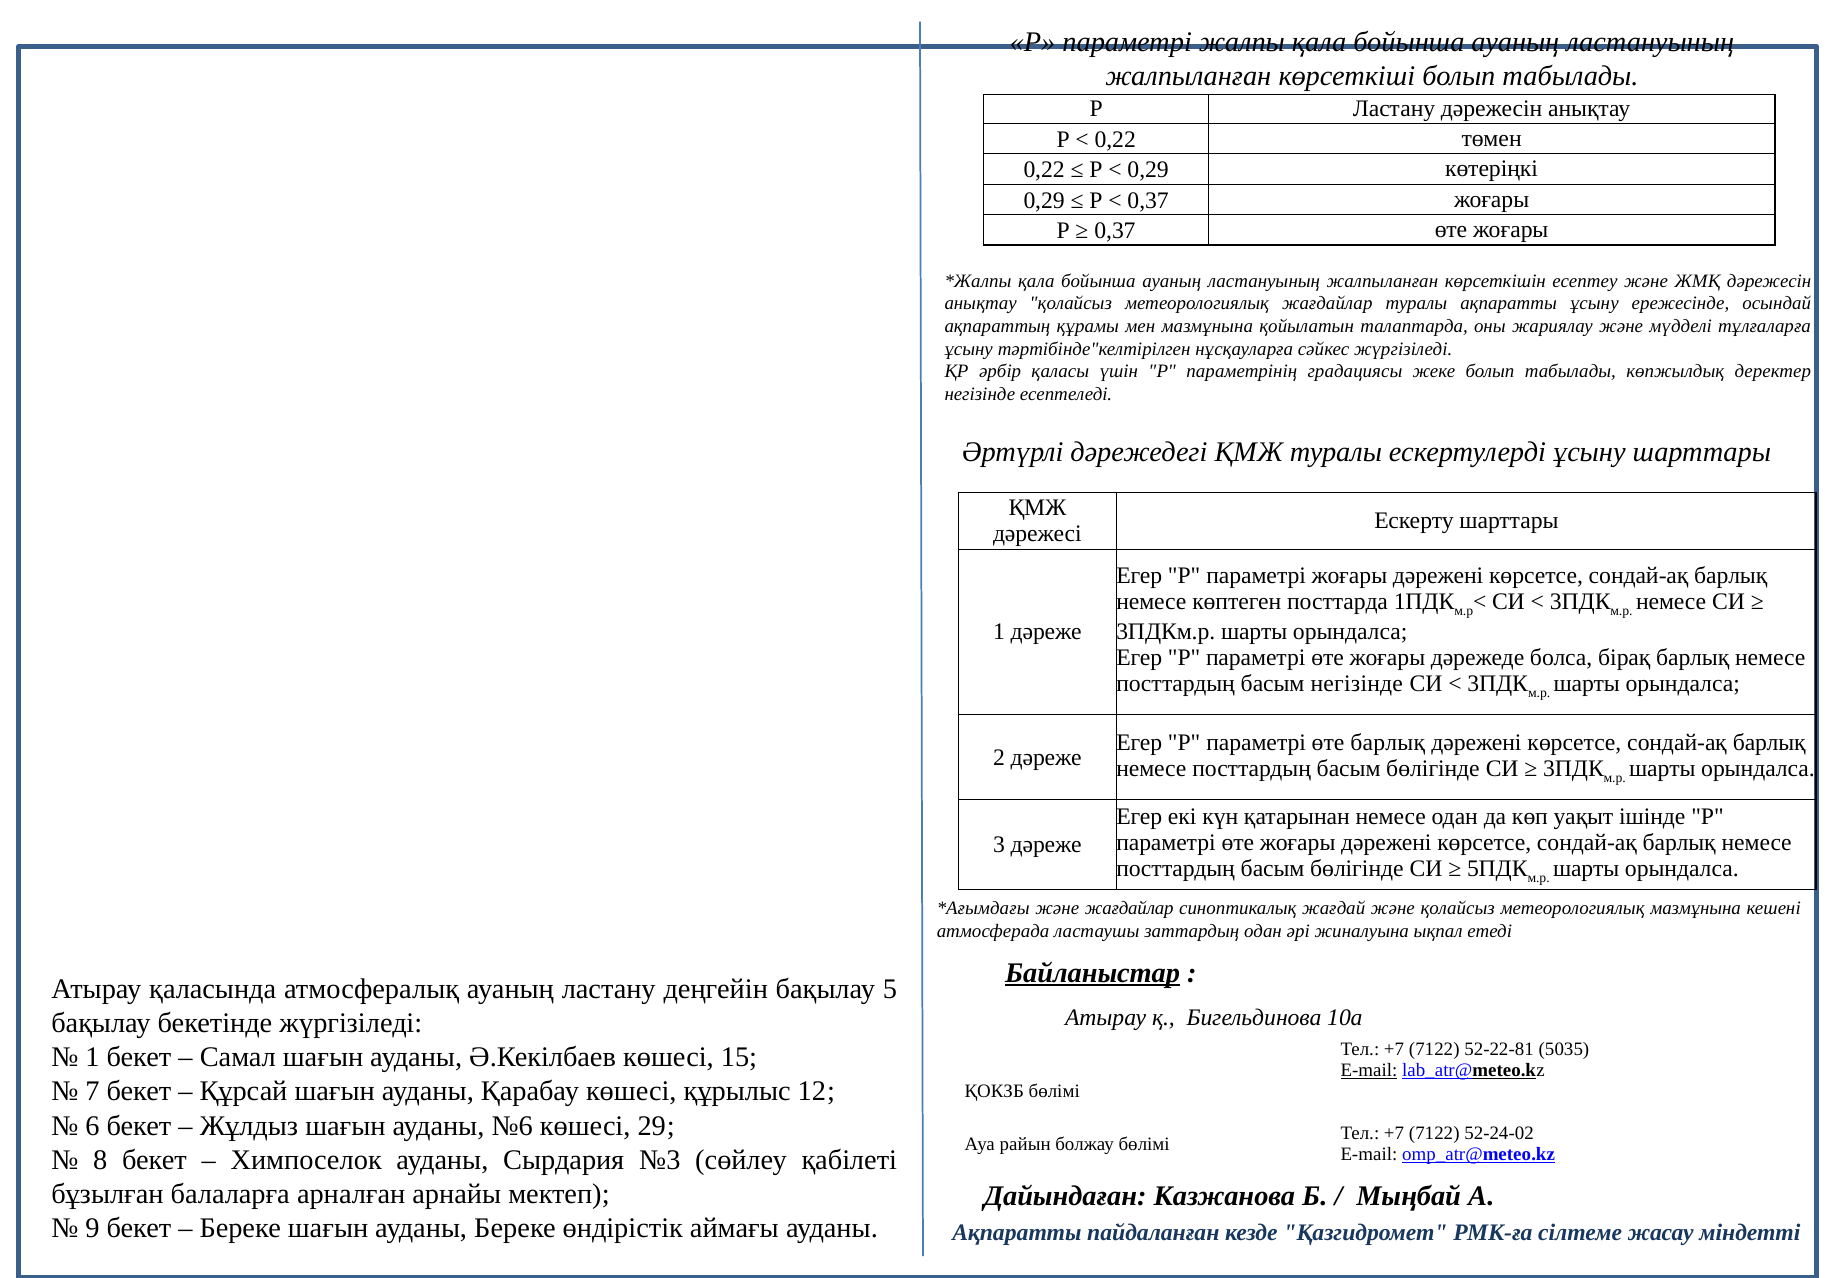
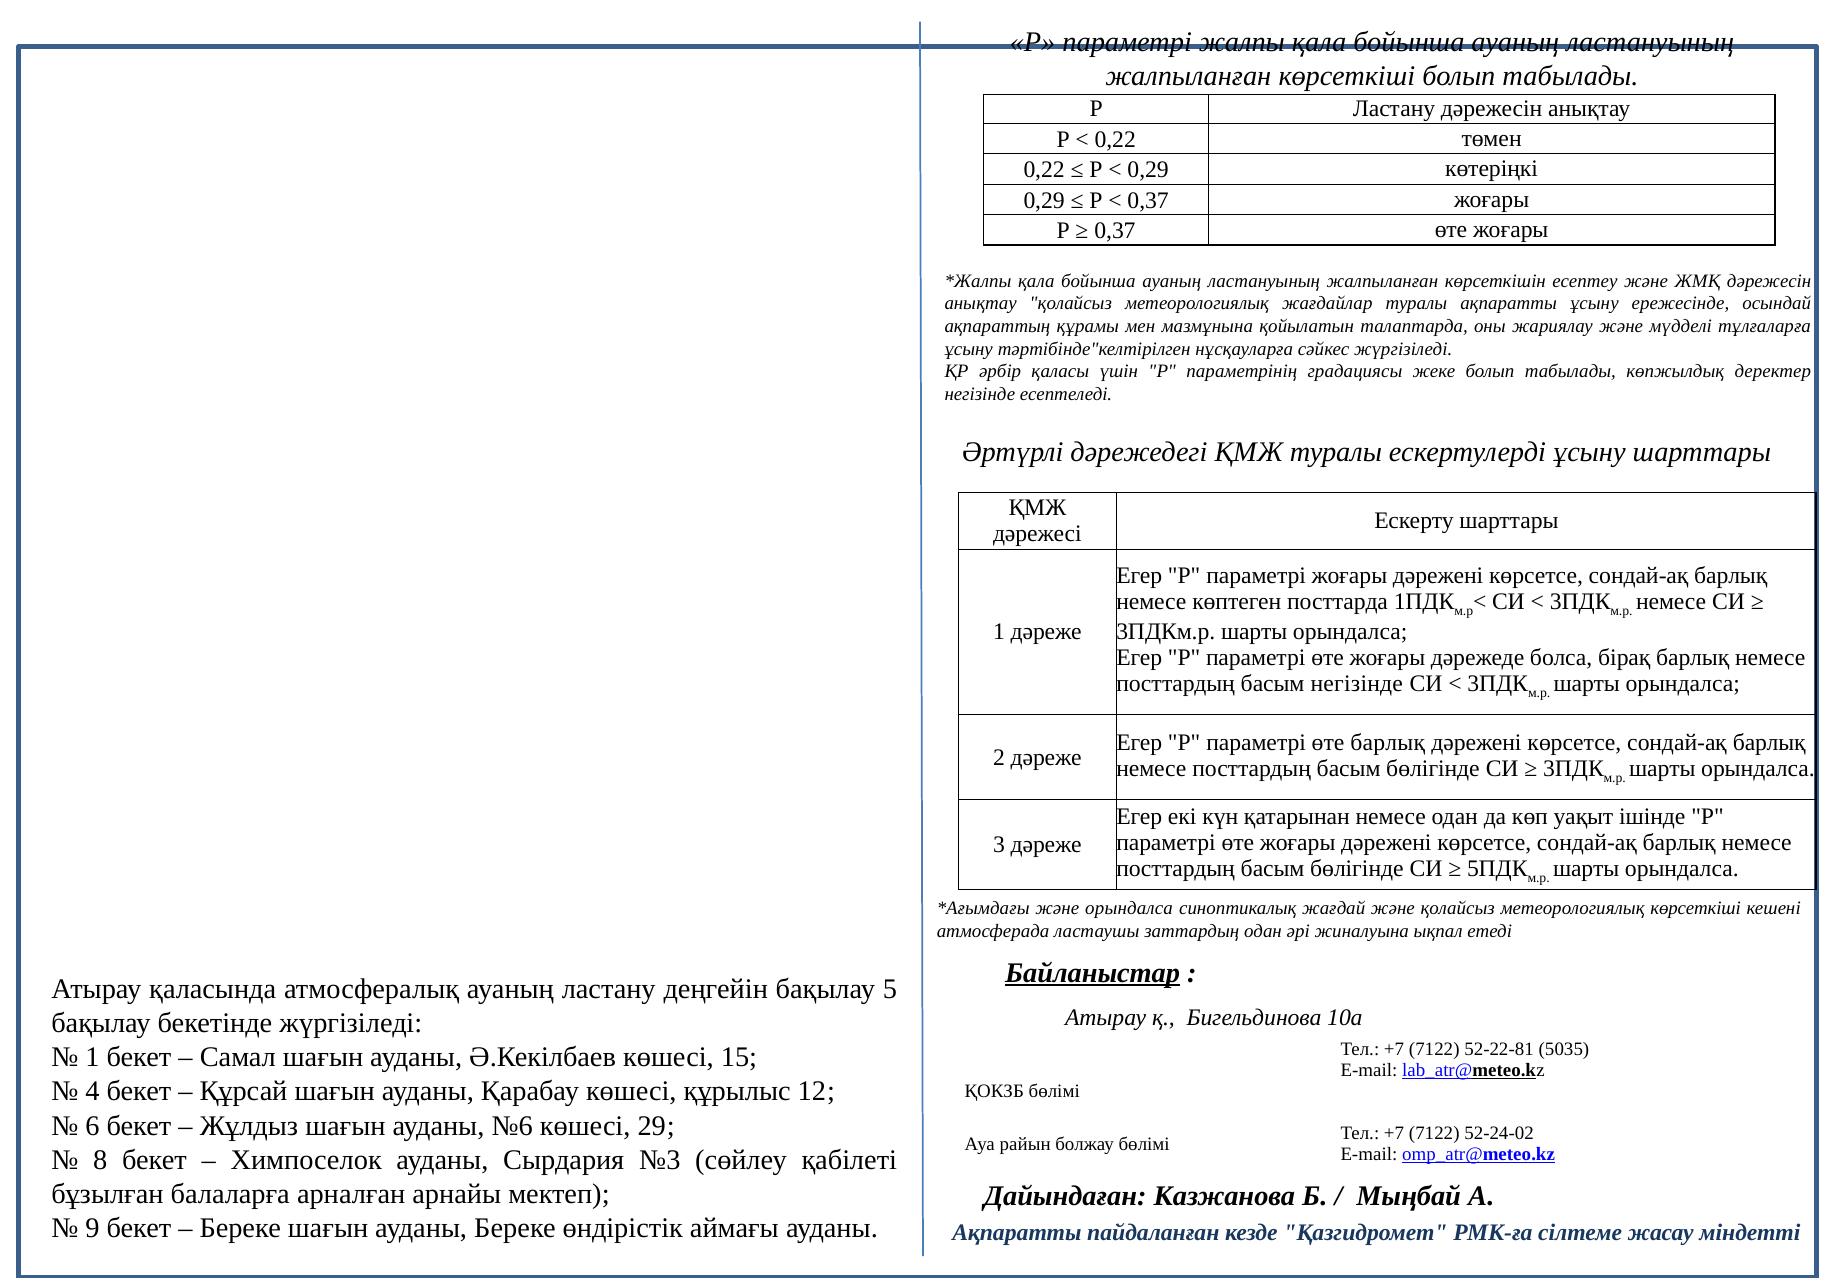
және жағдайлар: жағдайлар -> орындалса
метеорологиялық мазмұнына: мазмұнына -> көрсеткіші
E-mail at (1369, 1070) underline: present -> none
7: 7 -> 4
